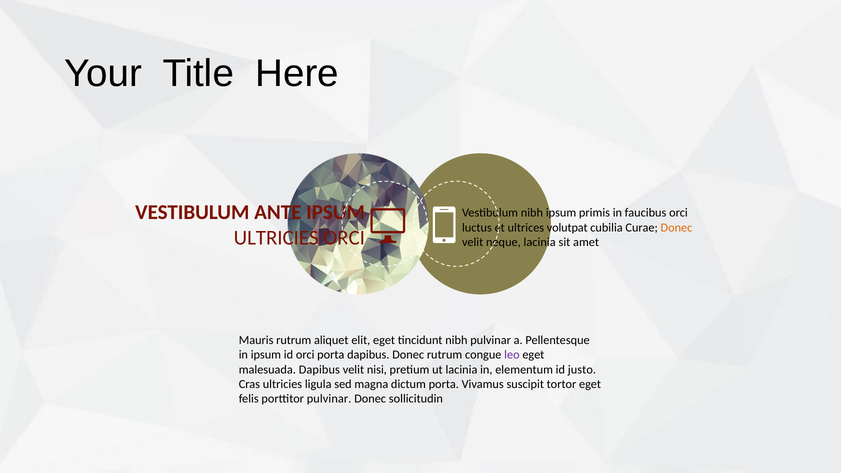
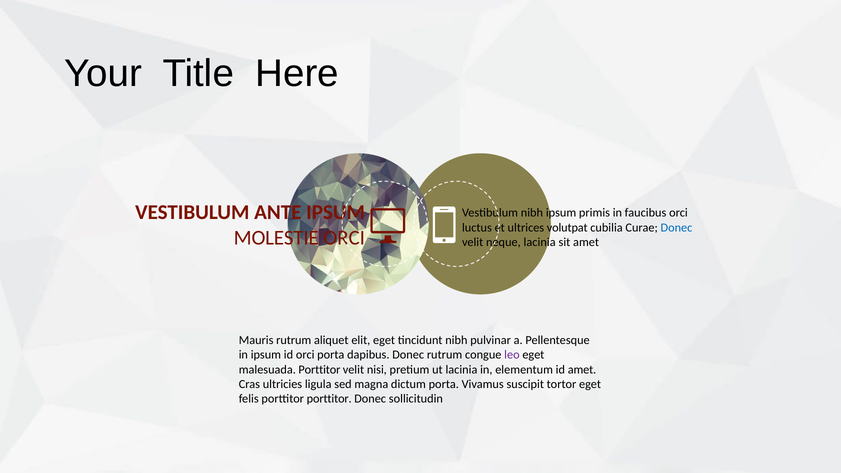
Donec at (676, 228) colour: orange -> blue
ULTRICIES at (276, 238): ULTRICIES -> MOLESTIE
malesuada Dapibus: Dapibus -> Porttitor
id justo: justo -> amet
porttitor pulvinar: pulvinar -> porttitor
